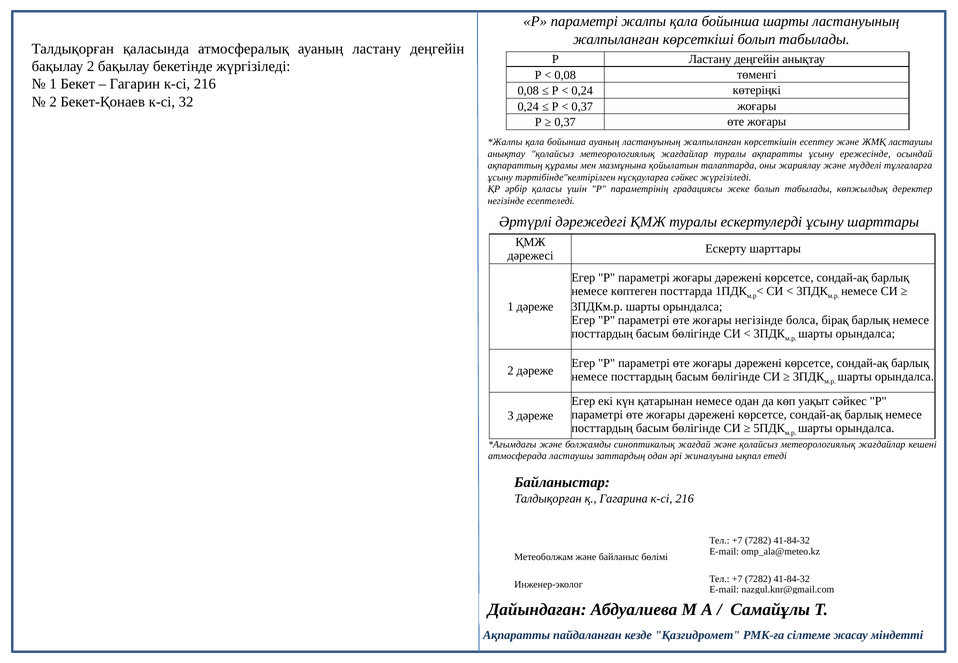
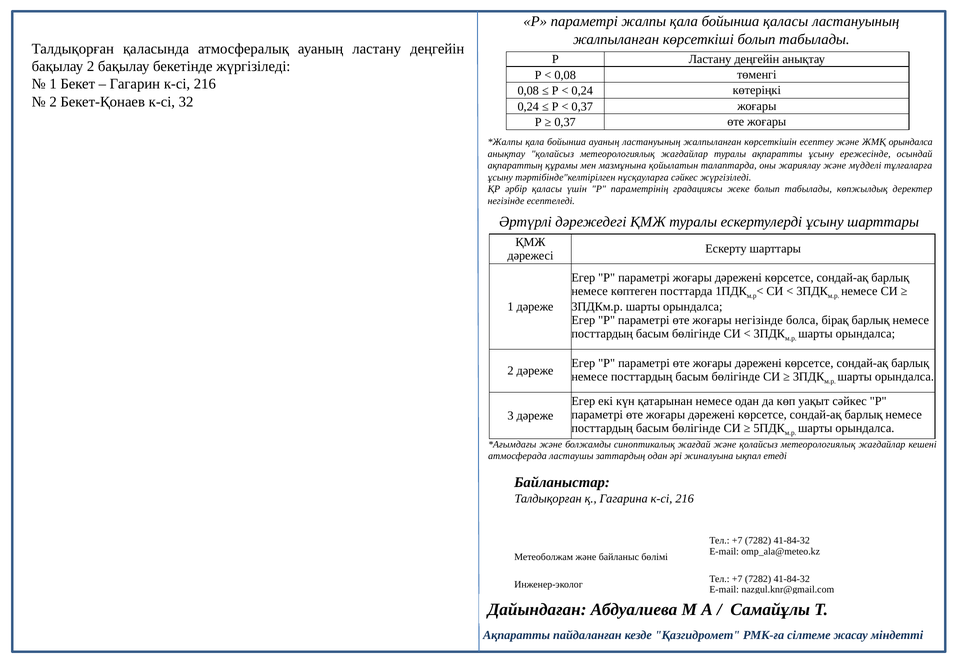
бойынша шарты: шарты -> қаласы
ЖМҚ ластаушы: ластаушы -> орындалса
